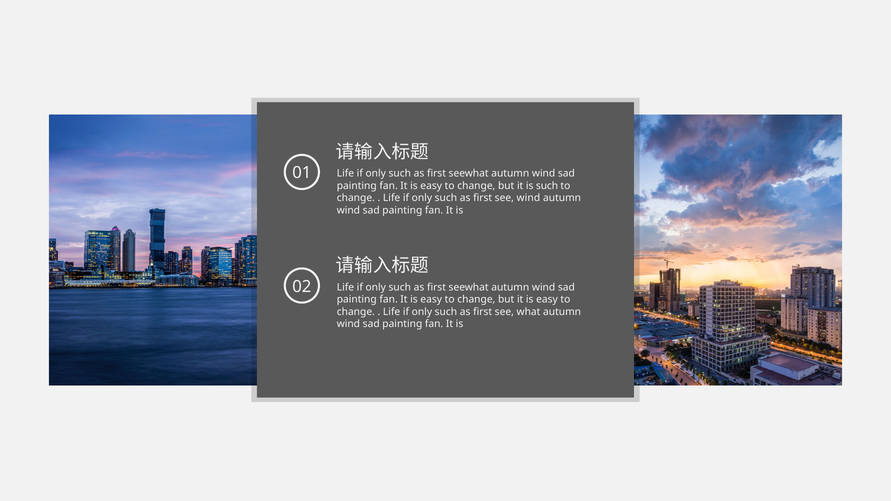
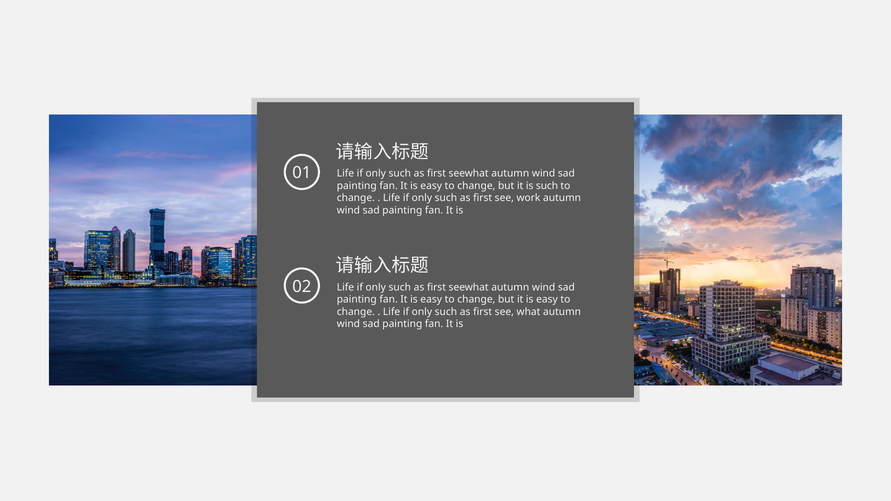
see wind: wind -> work
